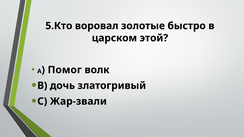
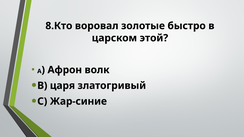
5.Кто: 5.Кто -> 8.Кто
Помог: Помог -> Афрон
дочь: дочь -> царя
Жар-звали: Жар-звали -> Жар-синие
